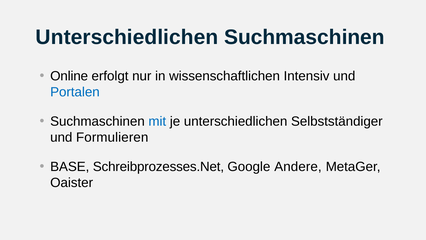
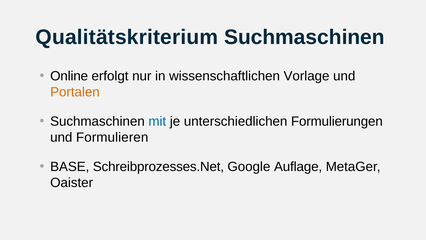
Unterschiedlichen at (127, 37): Unterschiedlichen -> Qualitätskriterium
Intensiv: Intensiv -> Vorlage
Portalen colour: blue -> orange
Selbstständiger: Selbstständiger -> Formulierungen
Andere: Andere -> Auflage
